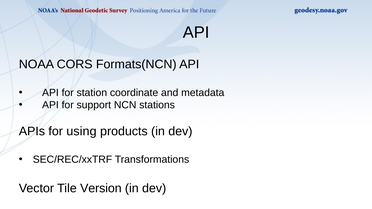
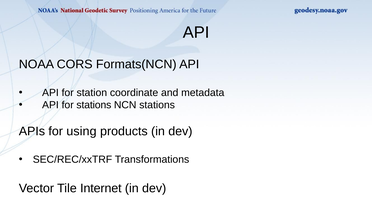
for support: support -> stations
Version: Version -> Internet
